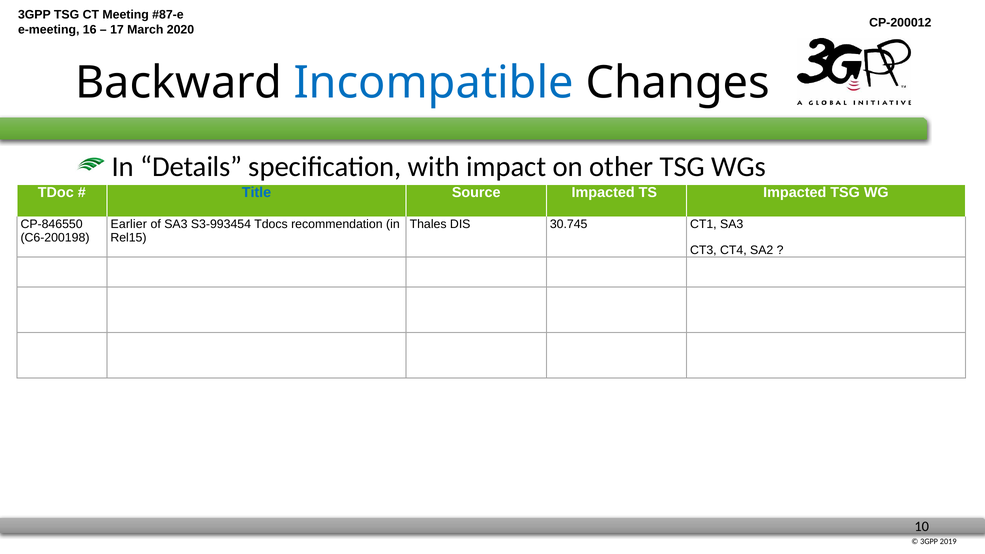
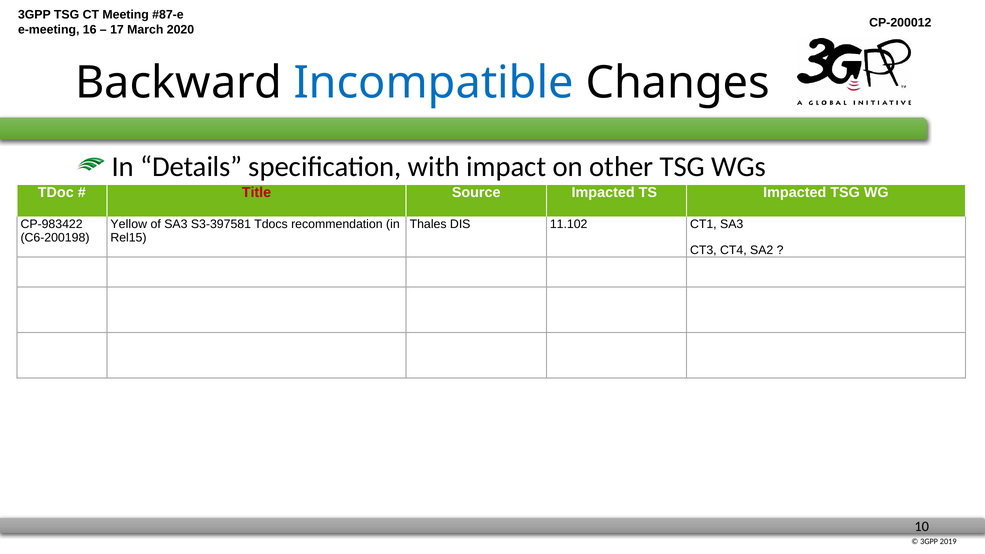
Title colour: blue -> red
CP-846550: CP-846550 -> CP-983422
Earlier: Earlier -> Yellow
S3-993454: S3-993454 -> S3-397581
30.745: 30.745 -> 11.102
